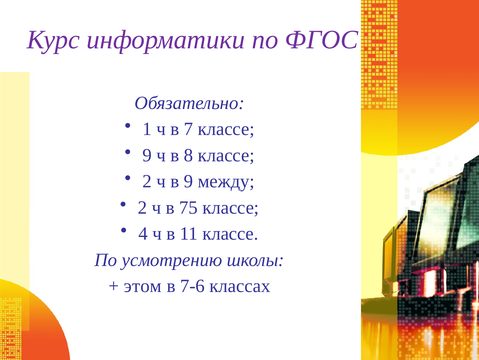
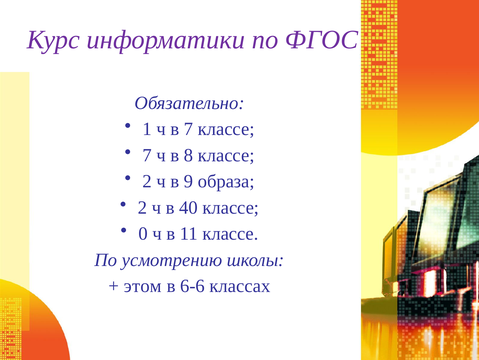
9 at (147, 155): 9 -> 7
между: между -> образа
75: 75 -> 40
4: 4 -> 0
7-6: 7-6 -> 6-6
